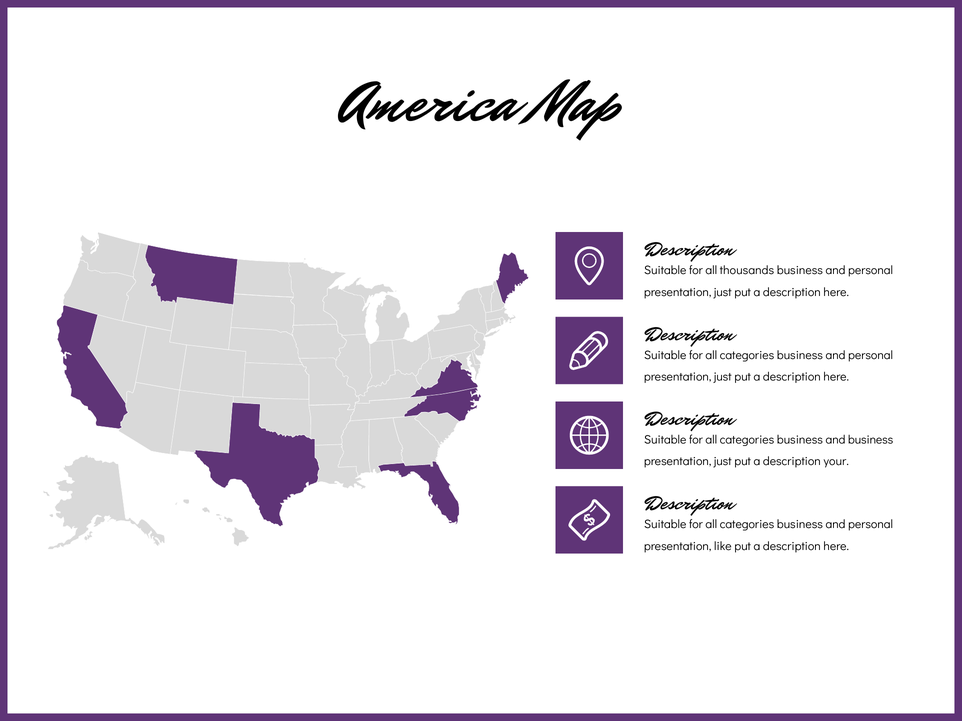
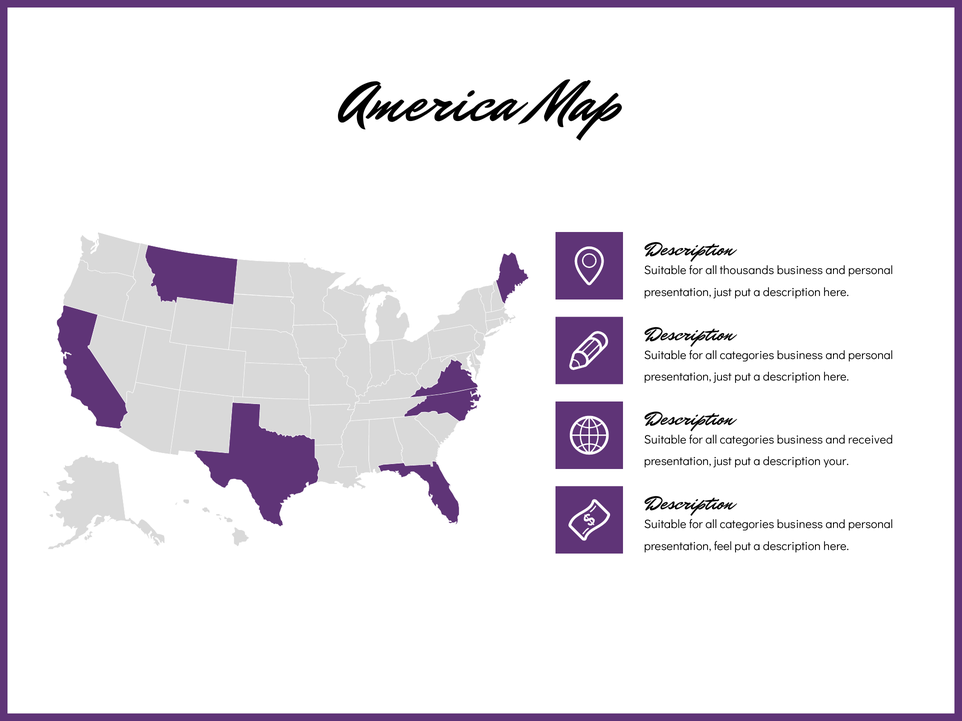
and business: business -> received
like: like -> feel
